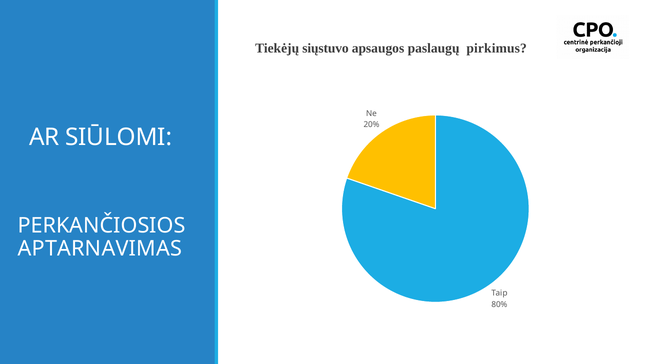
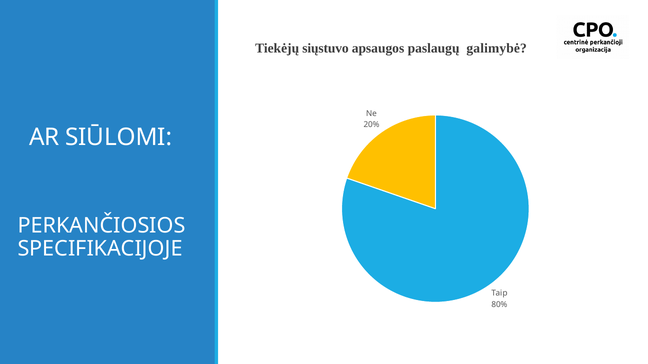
pirkimus: pirkimus -> galimybė
APTARNAVIMAS: APTARNAVIMAS -> SPECIFIKACIJOJE
